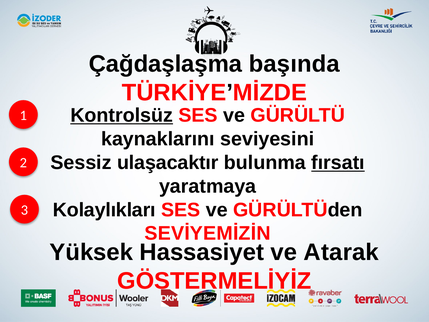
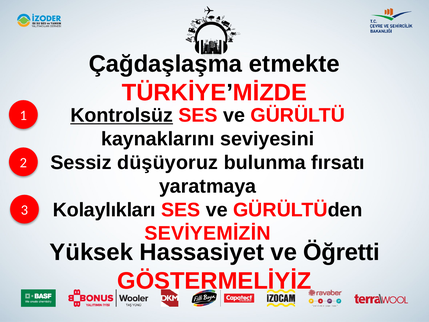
başında: başında -> etmekte
ulaşacaktır: ulaşacaktır -> düşüyoruz
fırsatı underline: present -> none
Atarak: Atarak -> Öğretti
